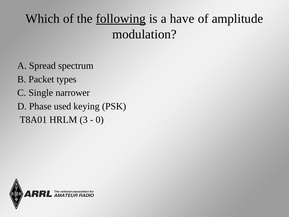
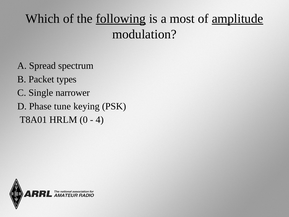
have: have -> most
amplitude underline: none -> present
used: used -> tune
3: 3 -> 0
0: 0 -> 4
